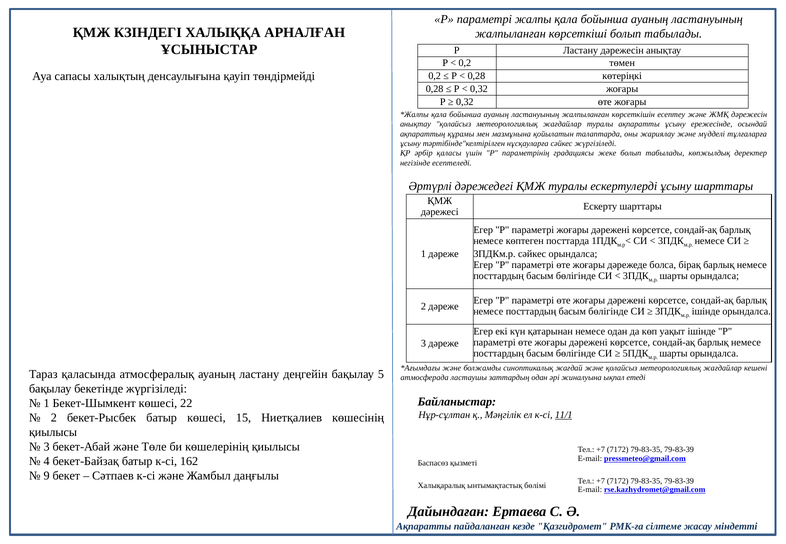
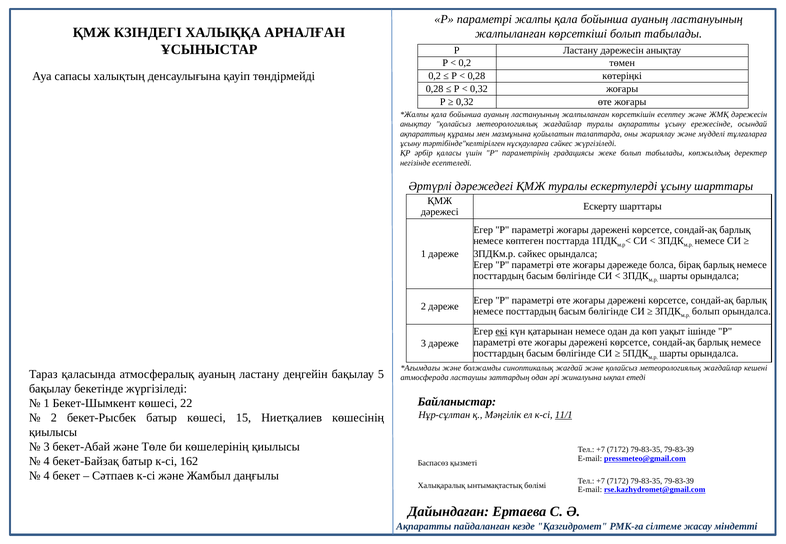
ішінде at (706, 311): ішінде -> болып
екі underline: none -> present
9 at (47, 476): 9 -> 4
